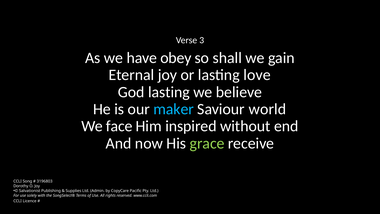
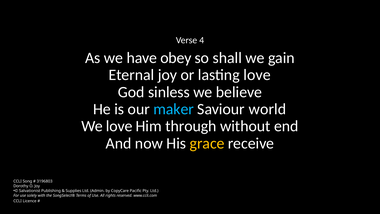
3: 3 -> 4
God lasting: lasting -> sinless
We face: face -> love
inspired: inspired -> through
grace colour: light green -> yellow
